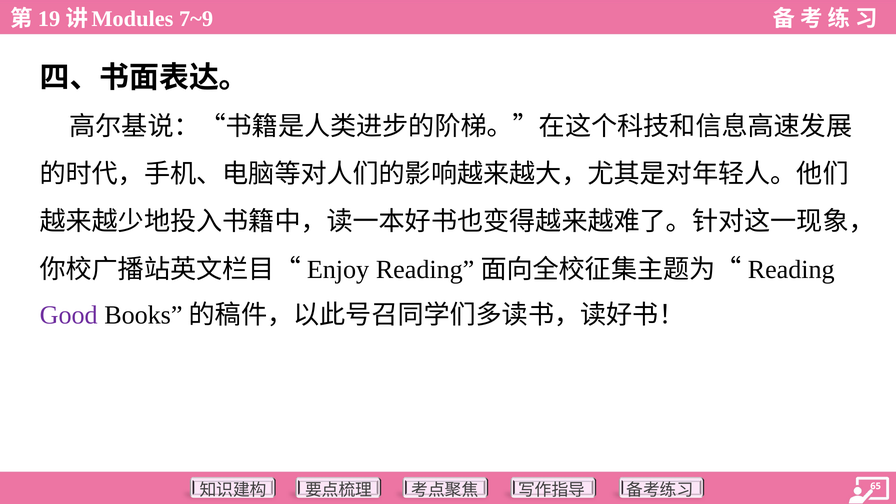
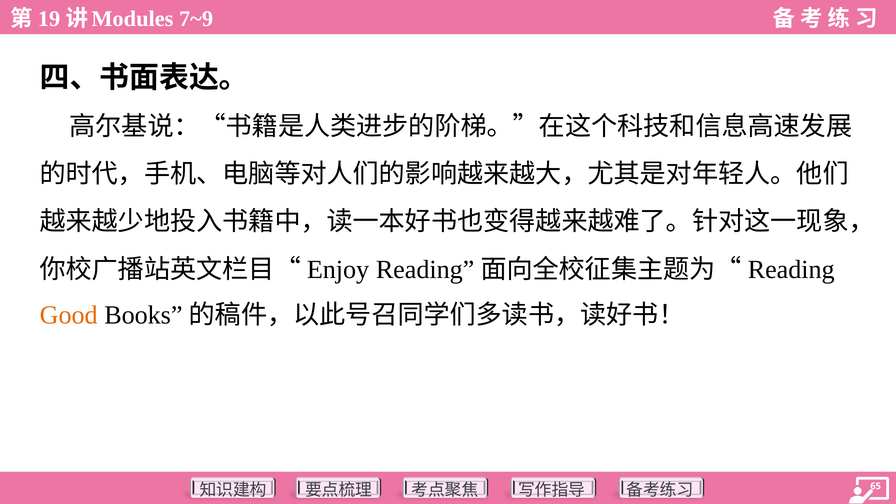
Good colour: purple -> orange
